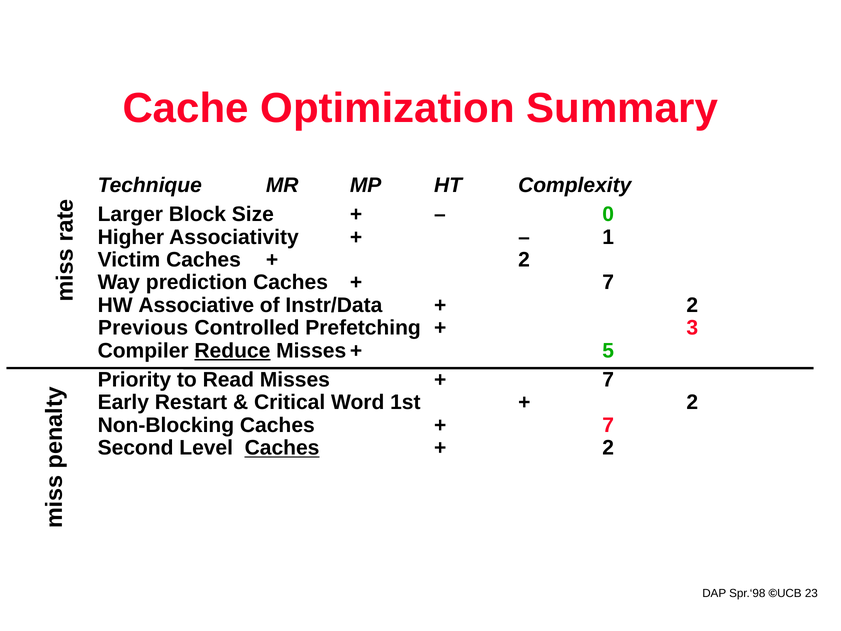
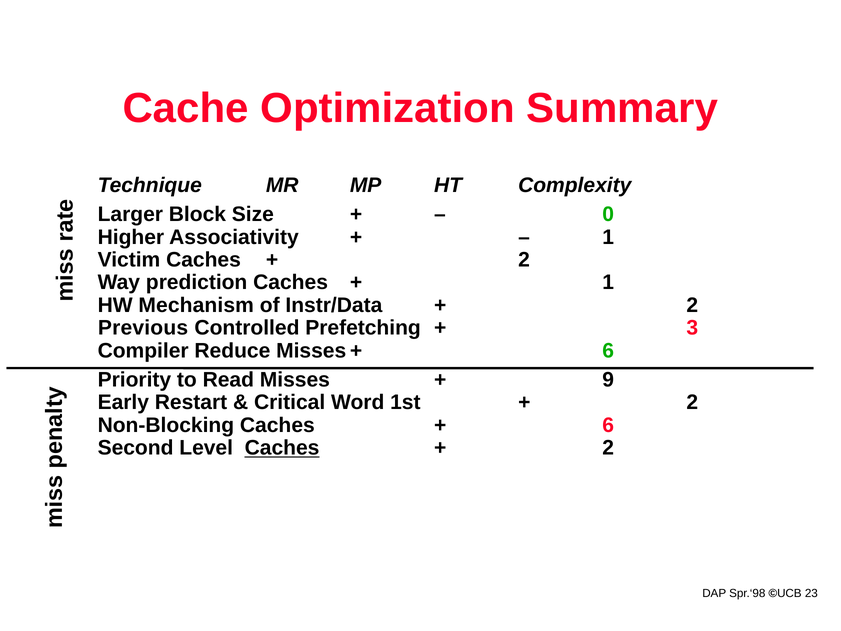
7 at (608, 282): 7 -> 1
Associative: Associative -> Mechanism
Reduce underline: present -> none
5 at (608, 351): 5 -> 6
7 at (608, 380): 7 -> 9
7 at (608, 425): 7 -> 6
